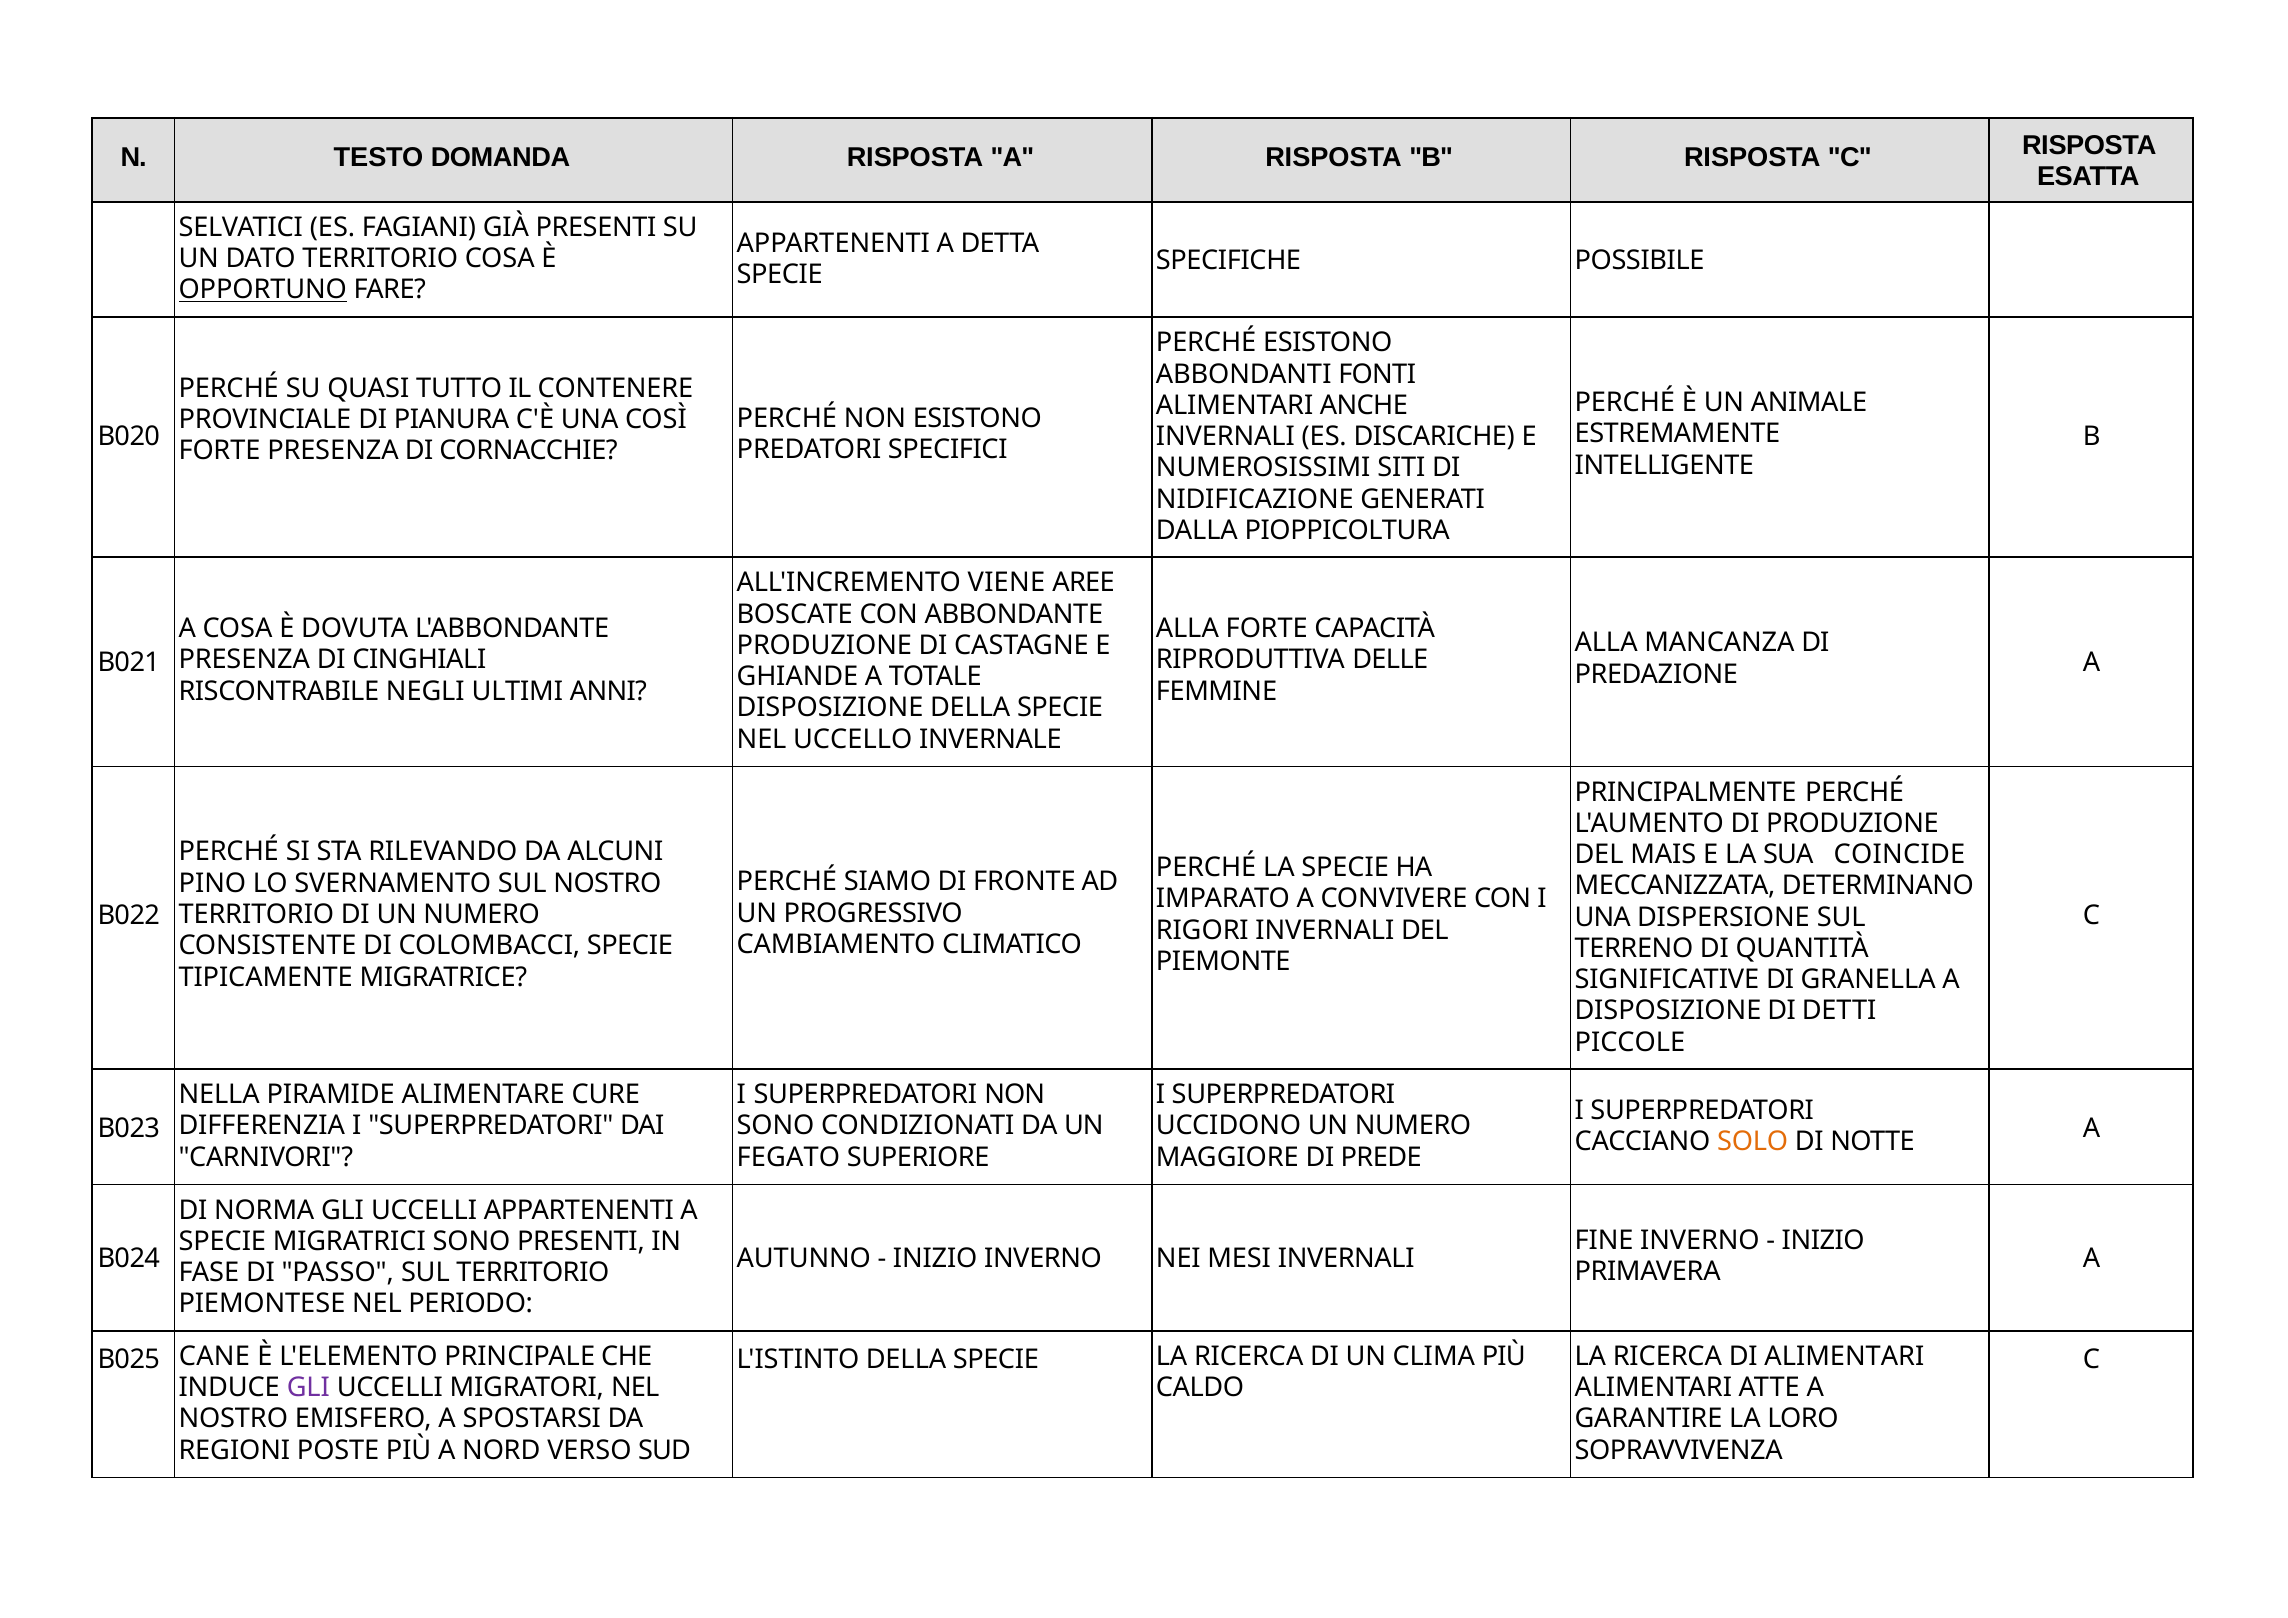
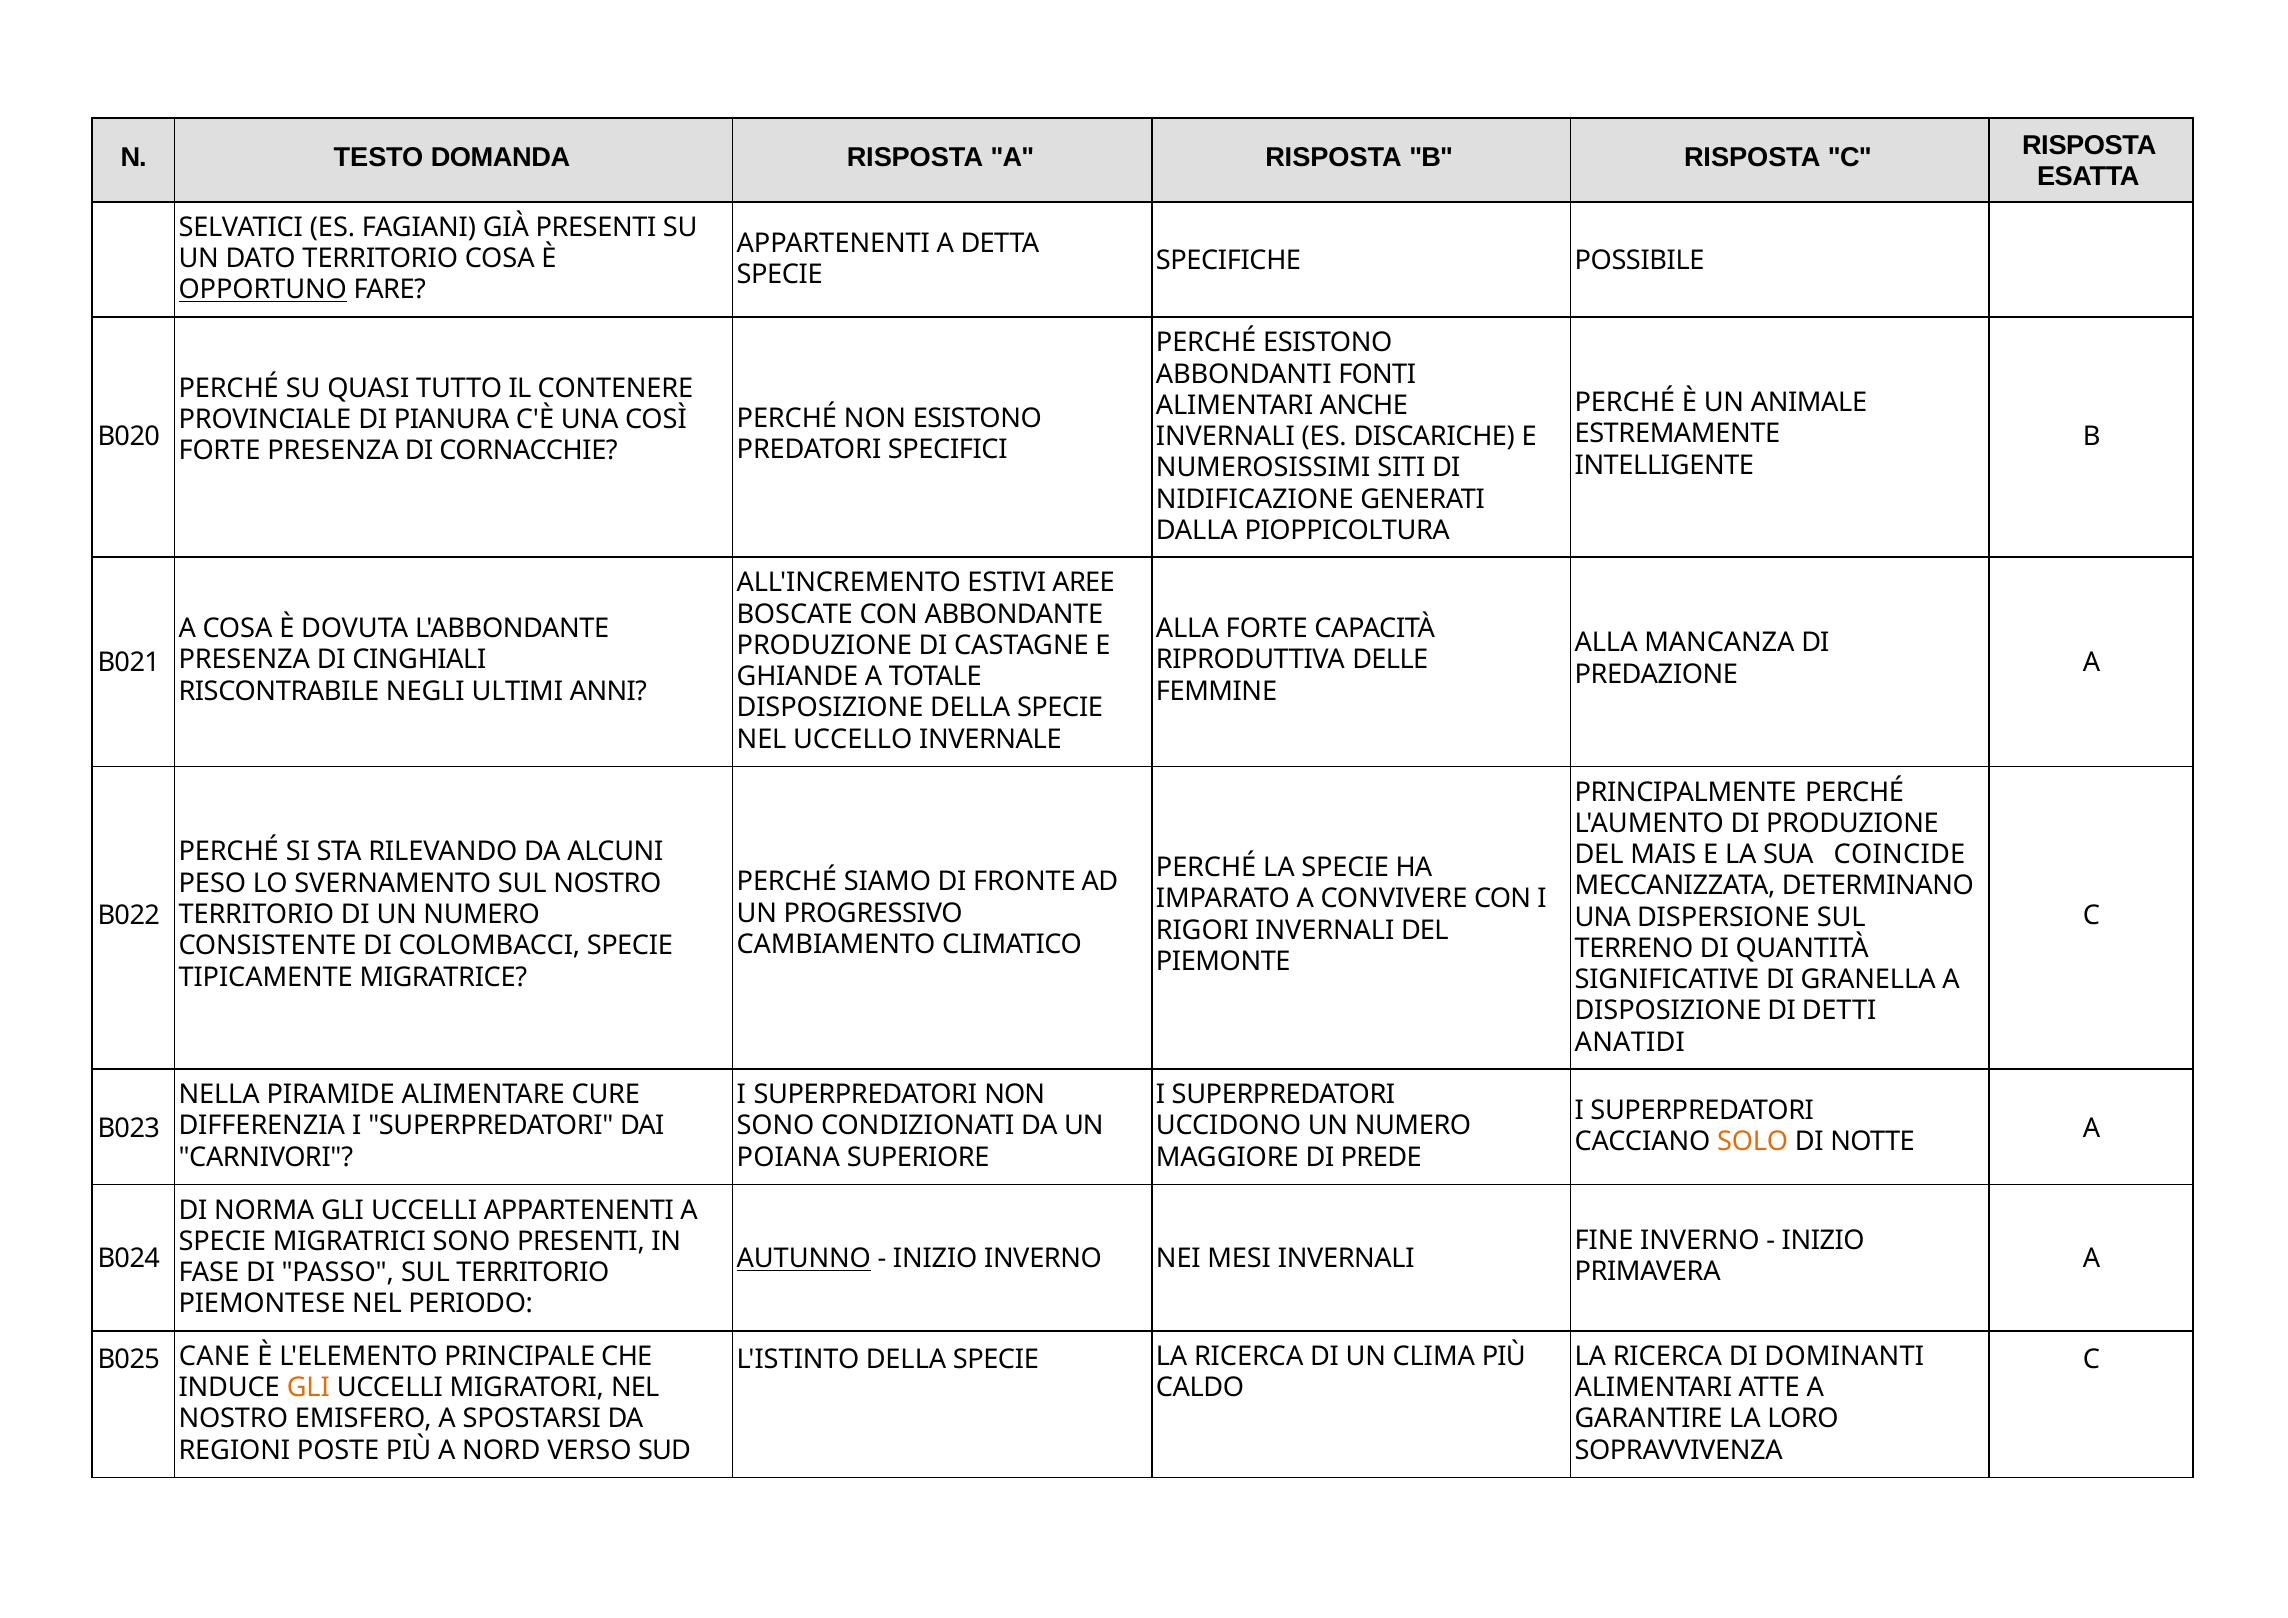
VIENE: VIENE -> ESTIVI
PINO: PINO -> PESO
PICCOLE: PICCOLE -> ANATIDI
FEGATO: FEGATO -> POIANA
AUTUNNO underline: none -> present
DI ALIMENTARI: ALIMENTARI -> DOMINANTI
GLI at (308, 1388) colour: purple -> orange
